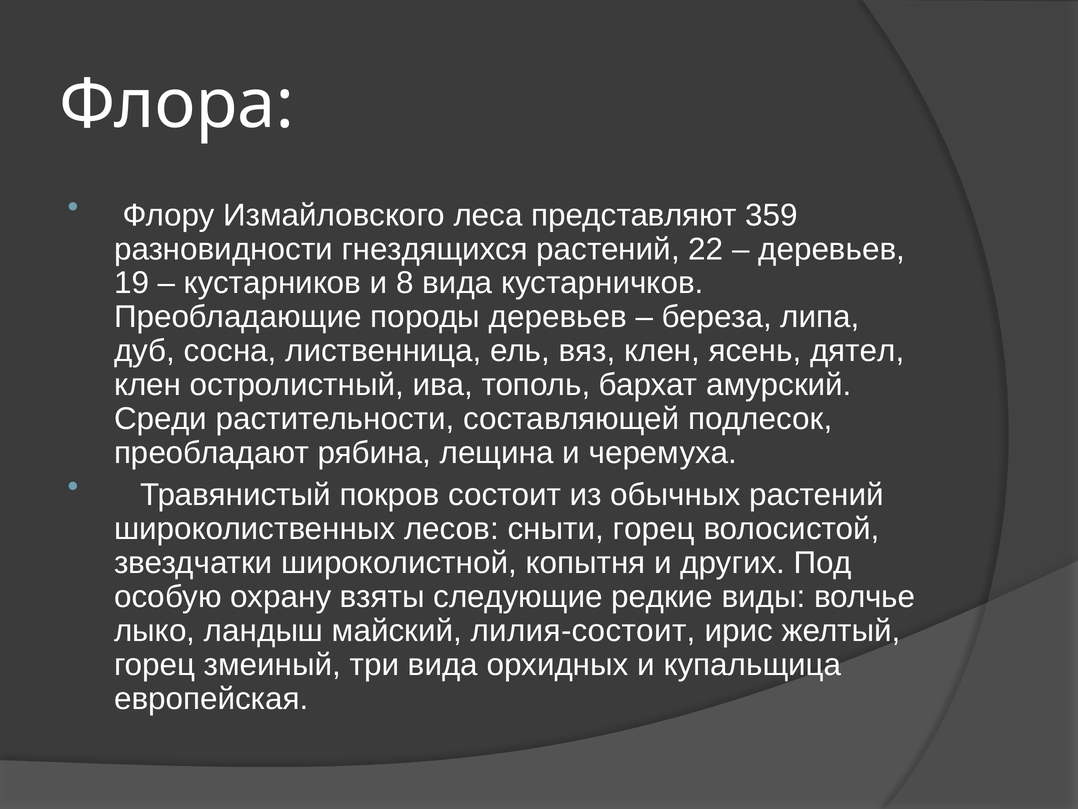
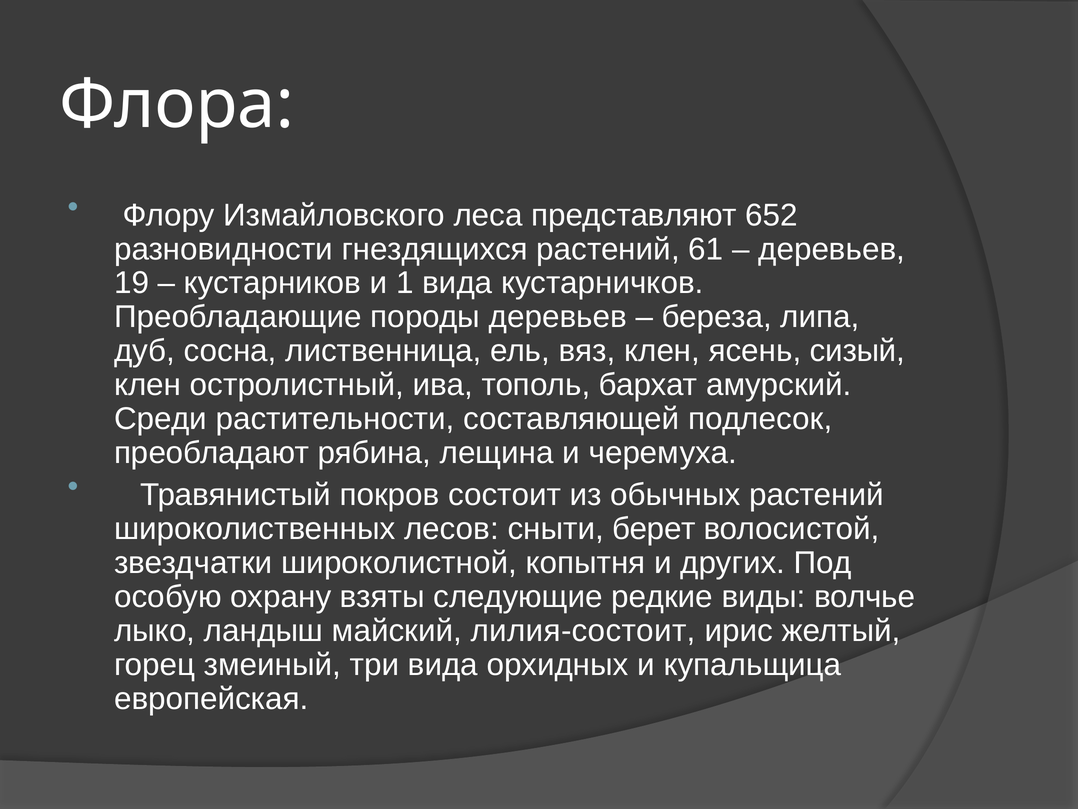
359: 359 -> 652
22: 22 -> 61
8: 8 -> 1
дятел: дятел -> сизый
сныти горец: горец -> берет
